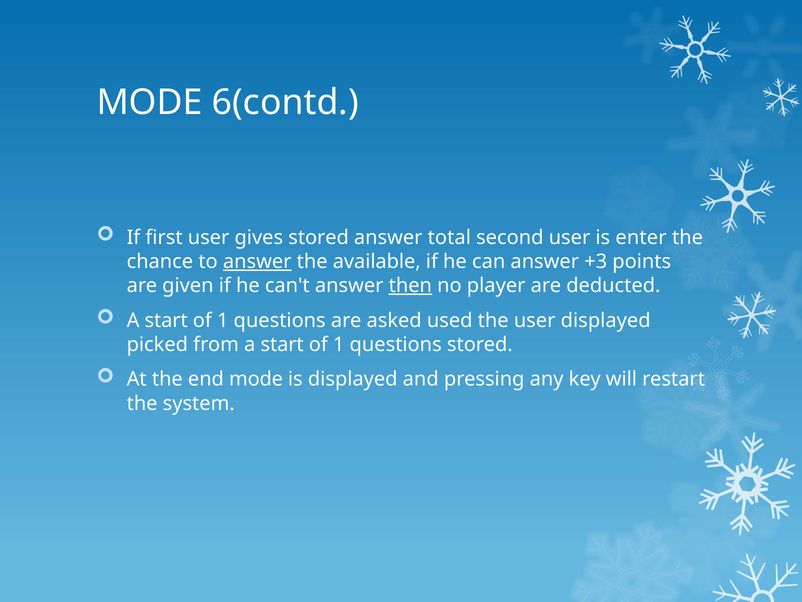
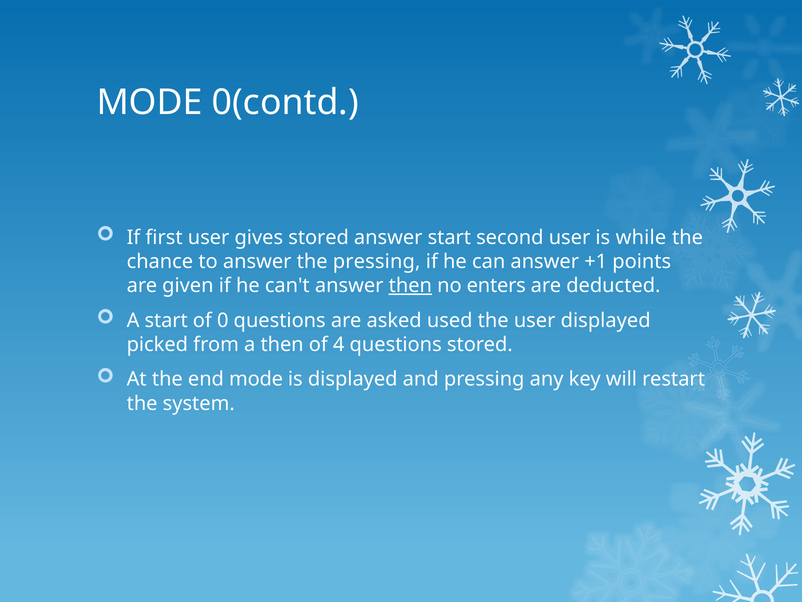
6(contd: 6(contd -> 0(contd
answer total: total -> start
enter: enter -> while
answer at (257, 261) underline: present -> none
the available: available -> pressing
+3: +3 -> +1
player: player -> enters
1 at (223, 320): 1 -> 0
from a start: start -> then
1 at (339, 344): 1 -> 4
